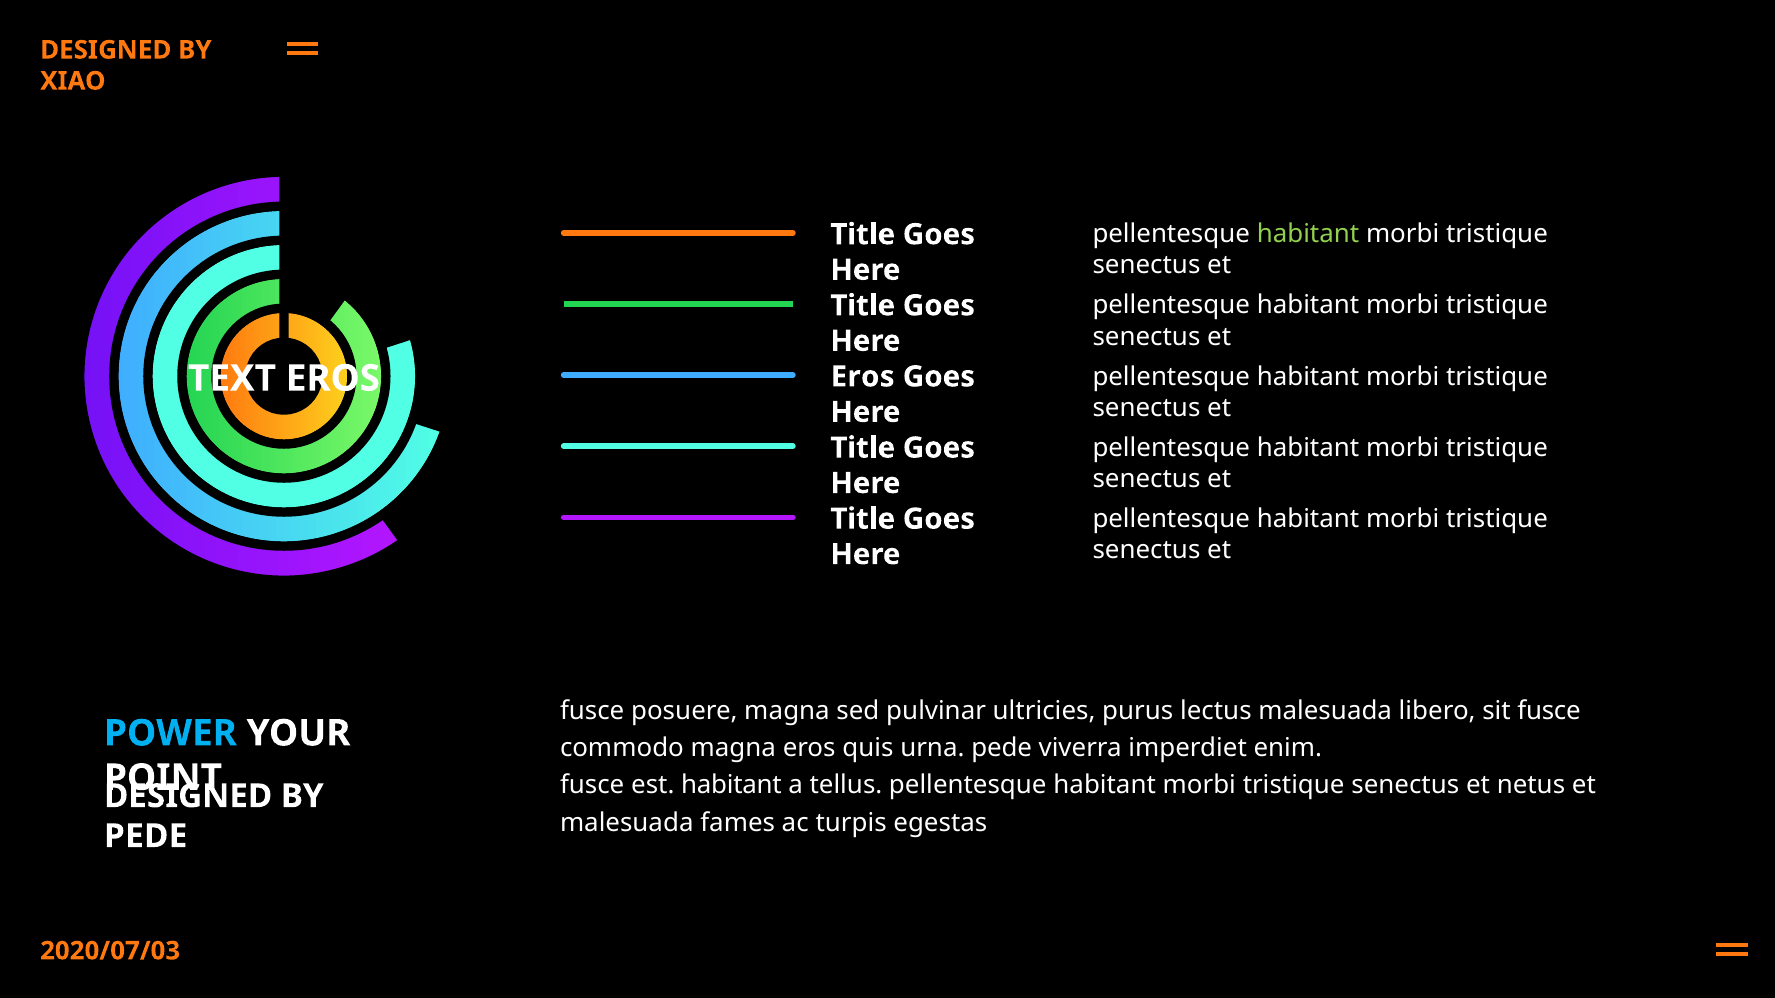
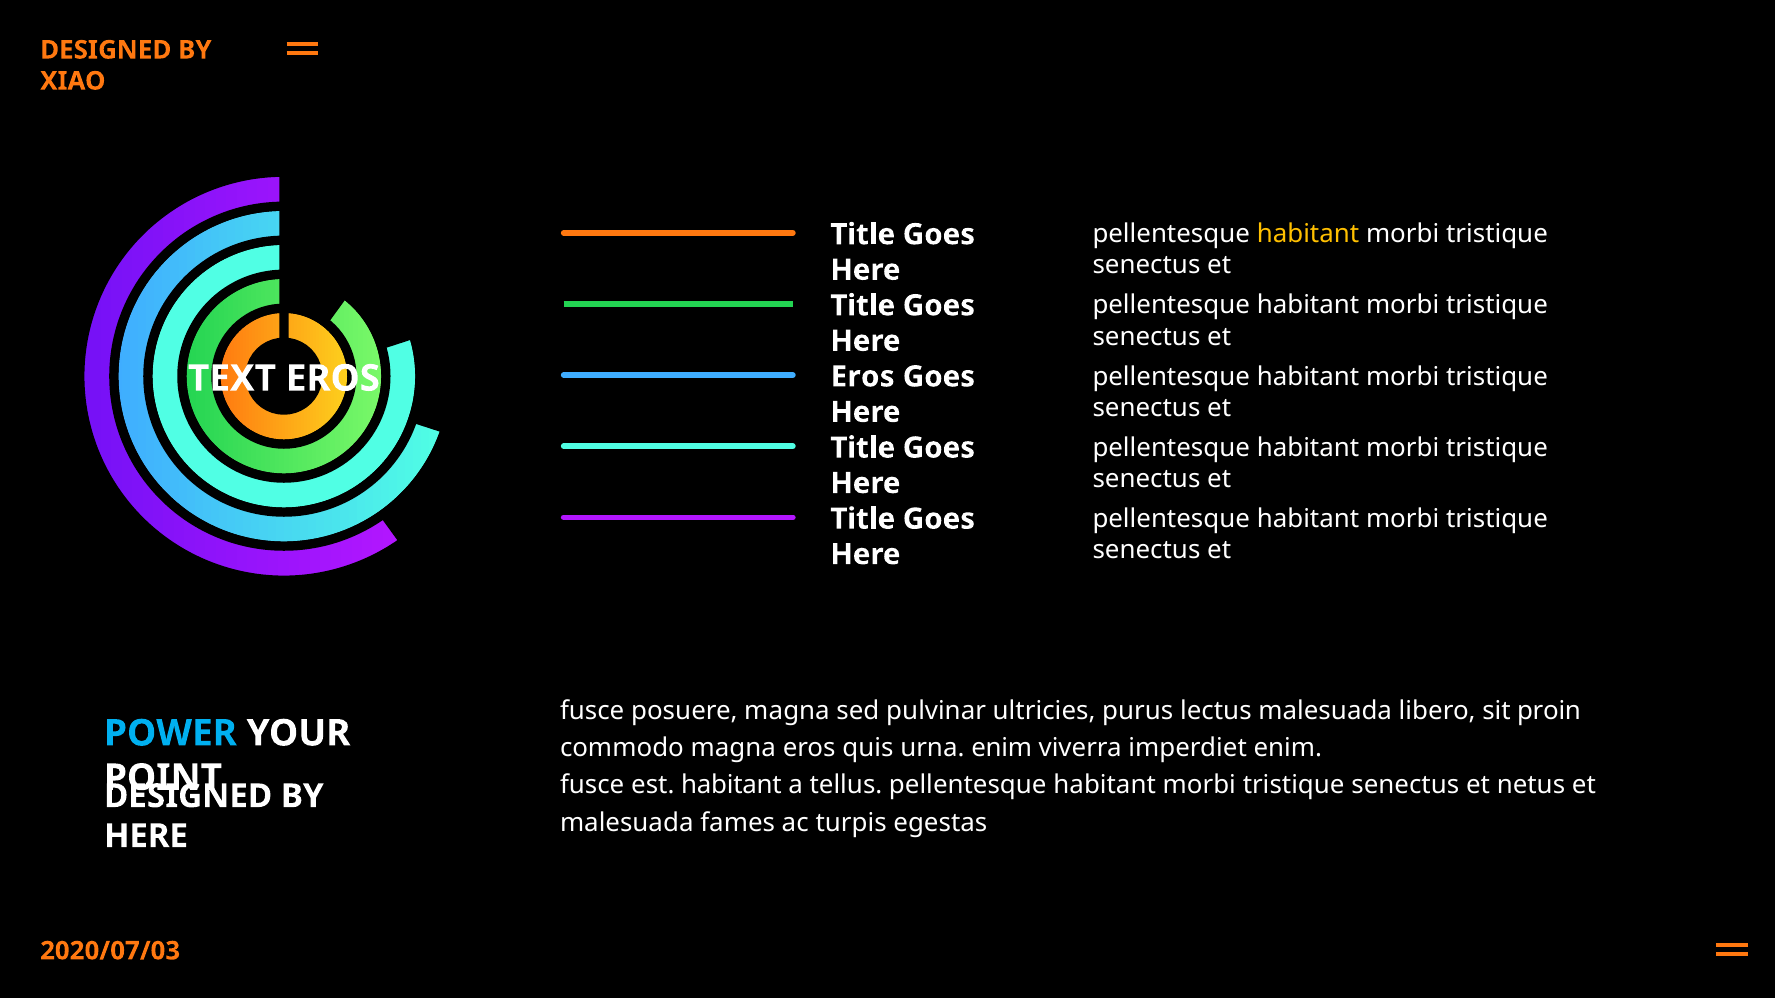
habitant at (1308, 234) colour: light green -> yellow
sit fusce: fusce -> proin
urna pede: pede -> enim
PEDE at (146, 836): PEDE -> HERE
